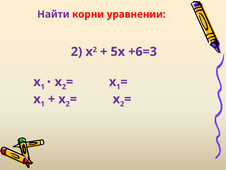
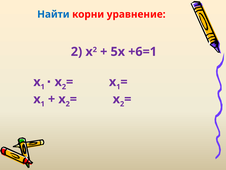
Найти colour: purple -> blue
уравнении: уравнении -> уравнение
+6=3: +6=3 -> +6=1
